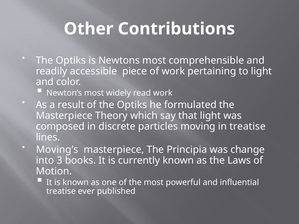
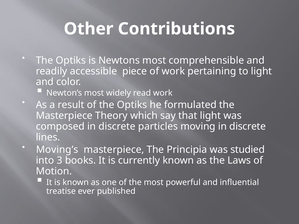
moving in treatise: treatise -> discrete
change: change -> studied
